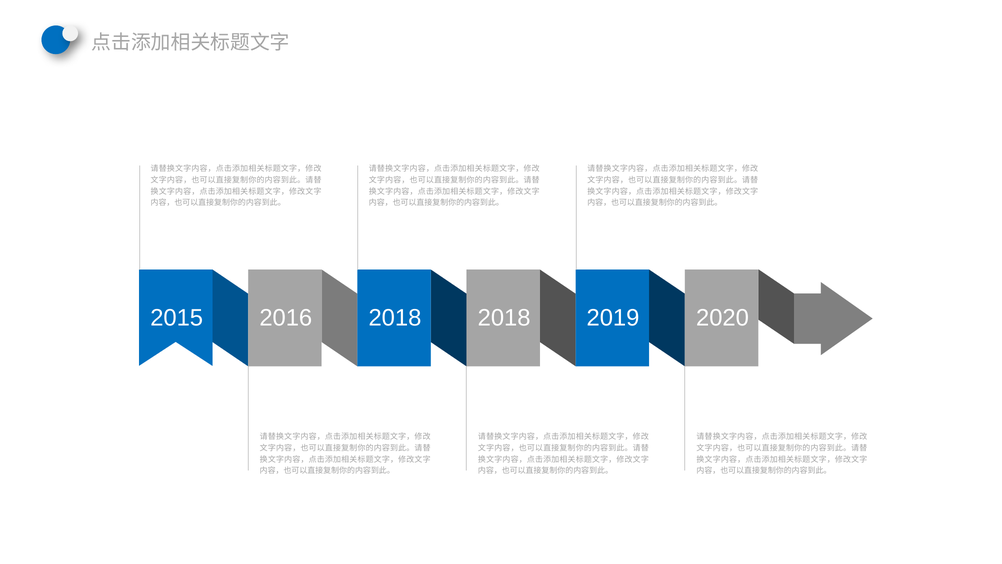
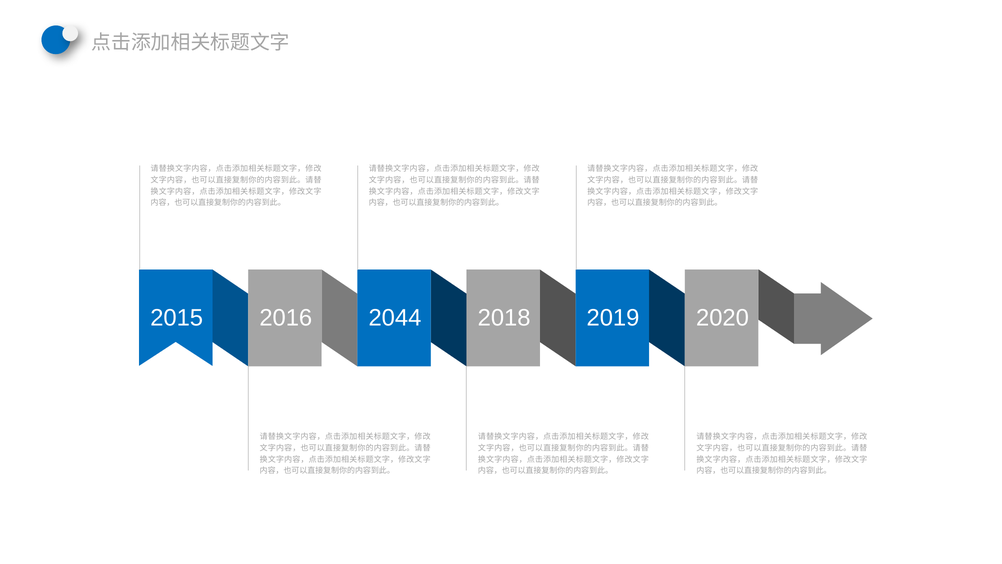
2016 2018: 2018 -> 2044
